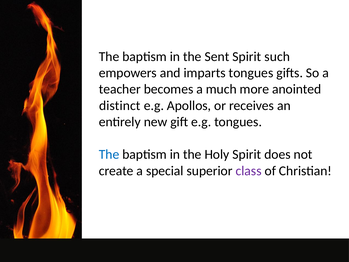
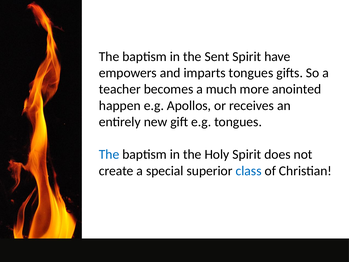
such: such -> have
distinct: distinct -> happen
class colour: purple -> blue
